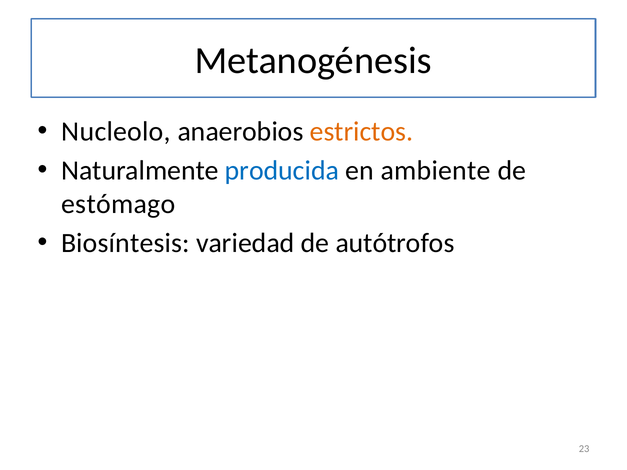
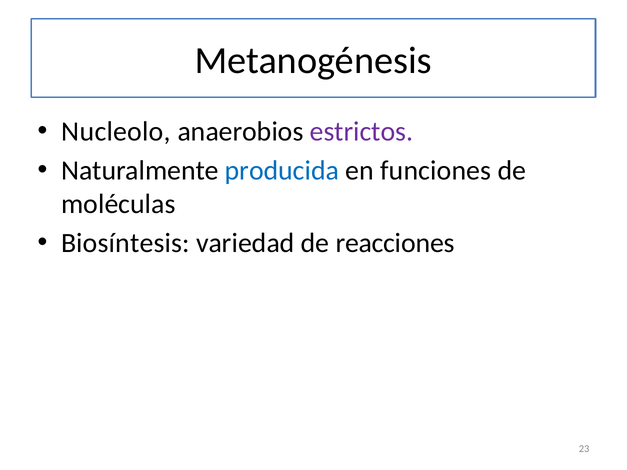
estrictos colour: orange -> purple
ambiente: ambiente -> funciones
estómago: estómago -> moléculas
autótrofos: autótrofos -> reacciones
